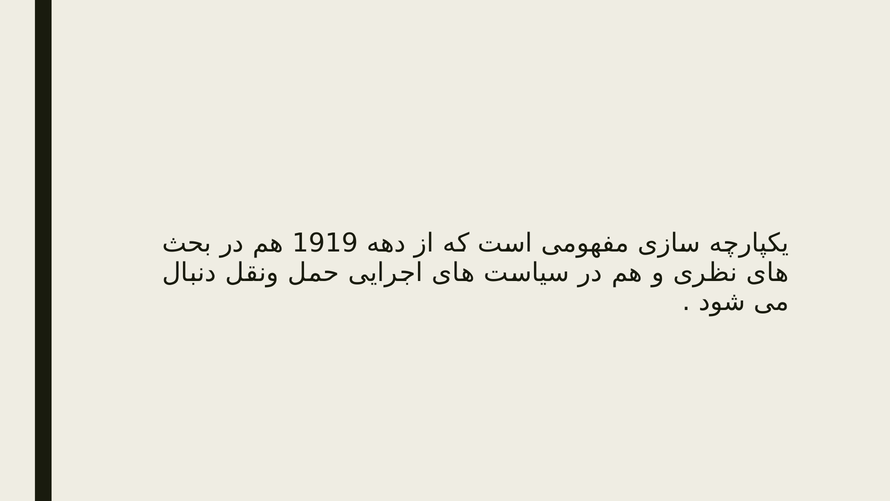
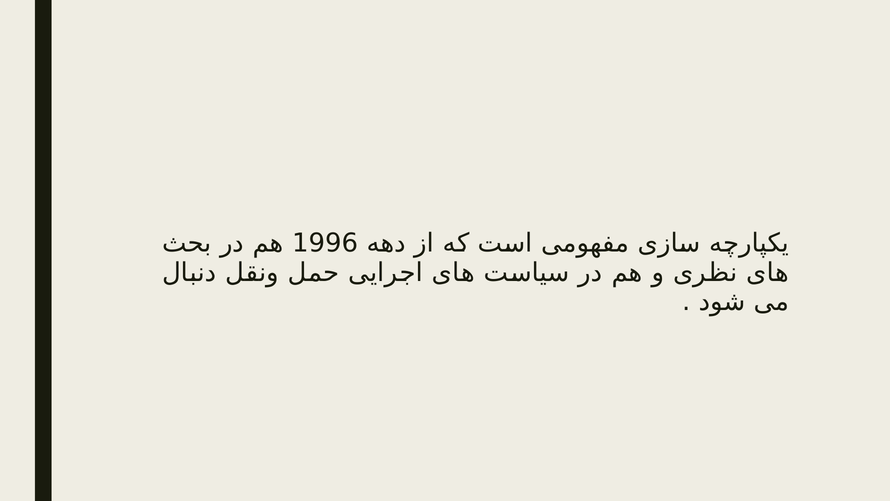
1919: 1919 -> 1996
